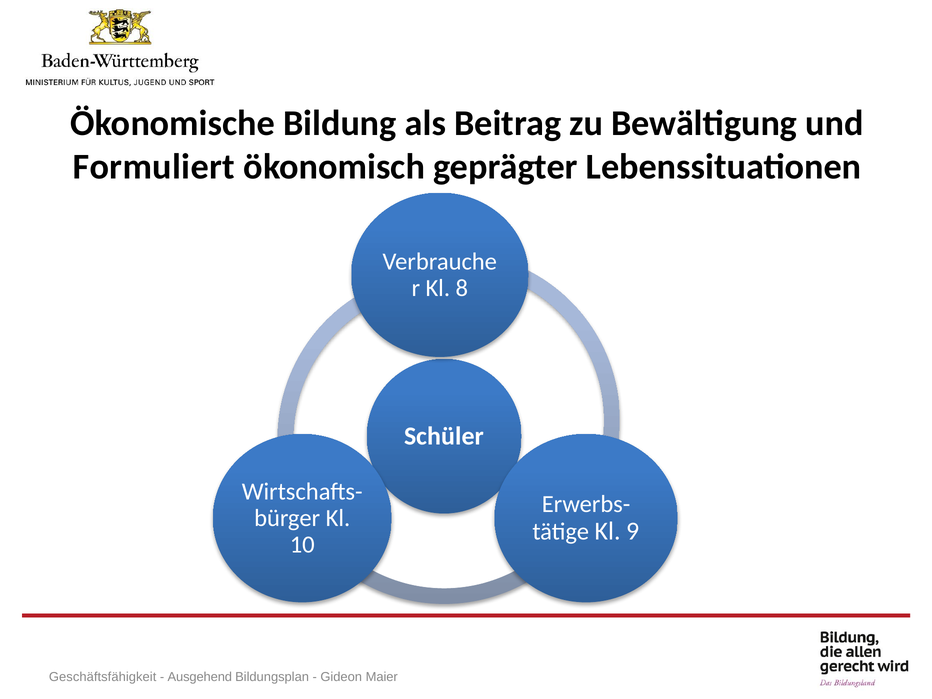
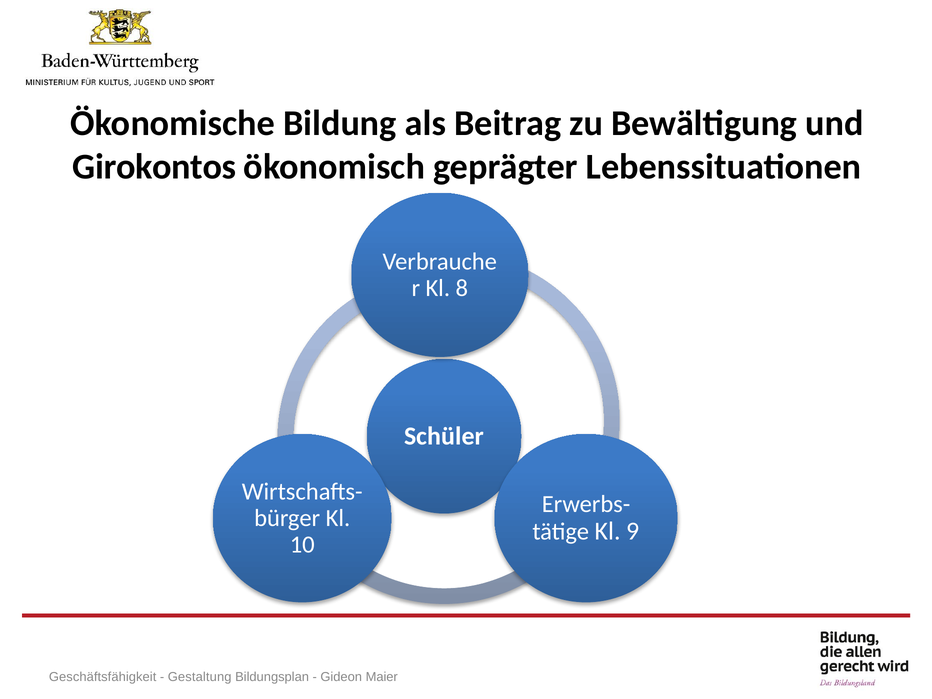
Formuliert: Formuliert -> Girokontos
Ausgehend: Ausgehend -> Gestaltung
